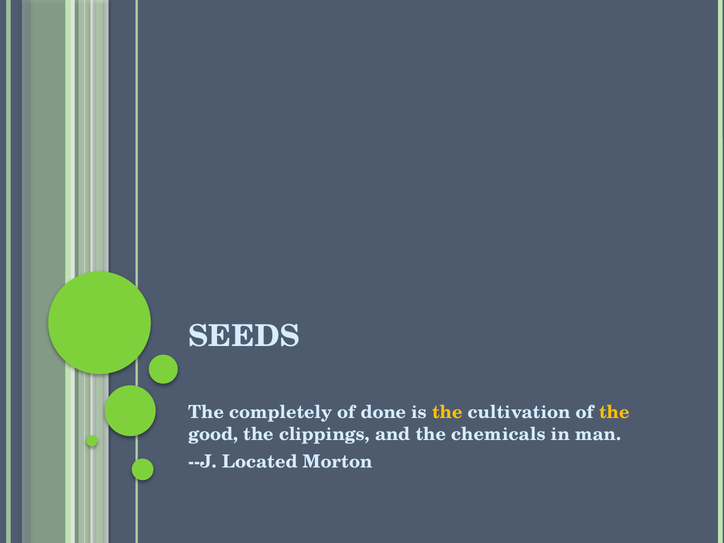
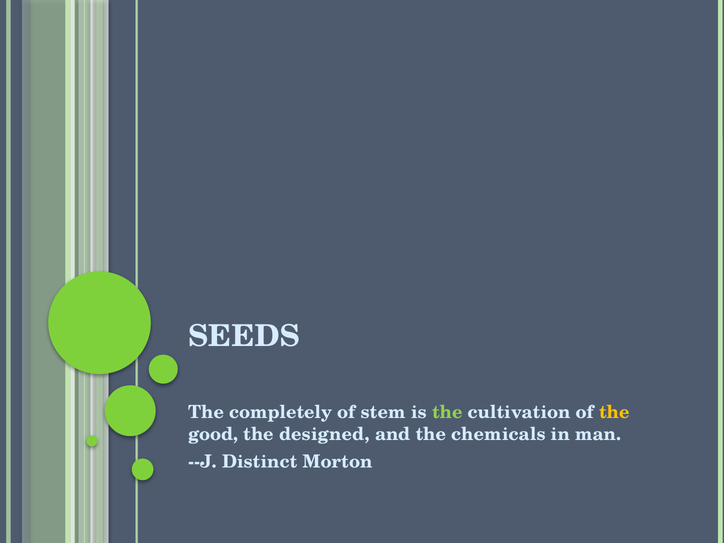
done: done -> stem
the at (447, 412) colour: yellow -> light green
clippings: clippings -> designed
Located: Located -> Distinct
